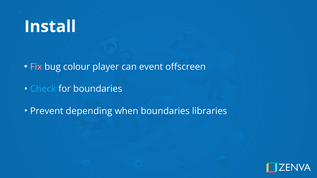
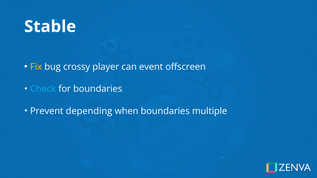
Install: Install -> Stable
Fix colour: pink -> yellow
colour: colour -> crossy
libraries: libraries -> multiple
